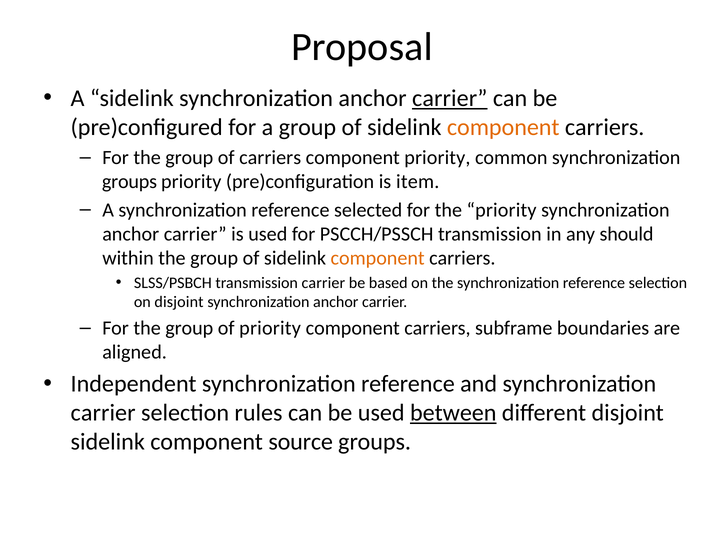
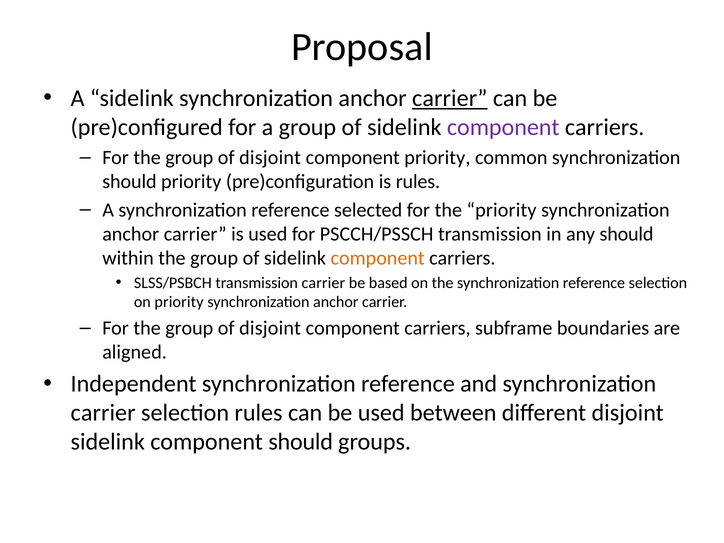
component at (503, 127) colour: orange -> purple
carriers at (270, 158): carriers -> disjoint
groups at (130, 182): groups -> should
is item: item -> rules
on disjoint: disjoint -> priority
priority at (270, 328): priority -> disjoint
between underline: present -> none
component source: source -> should
